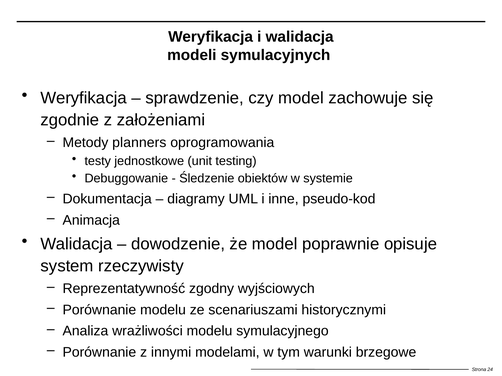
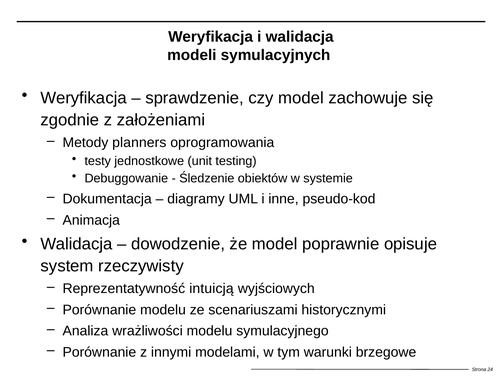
zgodny: zgodny -> intuicją
